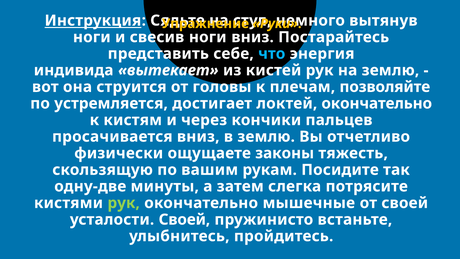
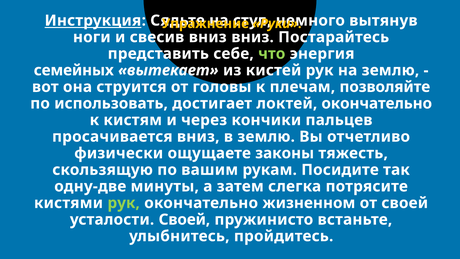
свесив ноги: ноги -> вниз
что colour: light blue -> light green
индивида: индивида -> семейных
устремляется: устремляется -> использовать
мышечные: мышечные -> жизненном
